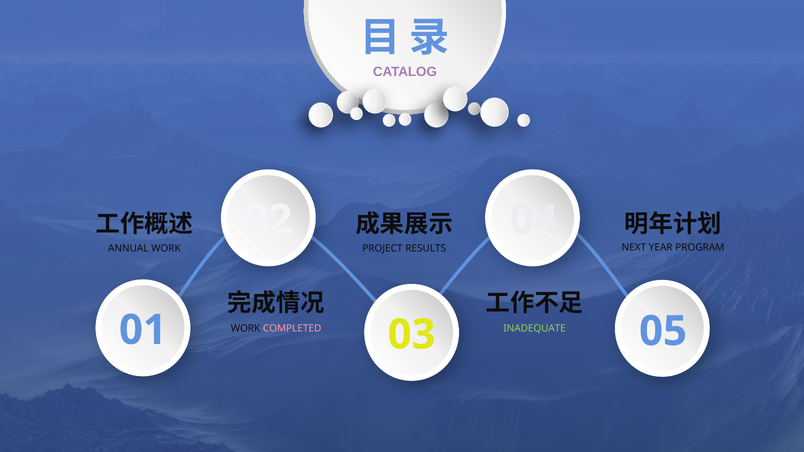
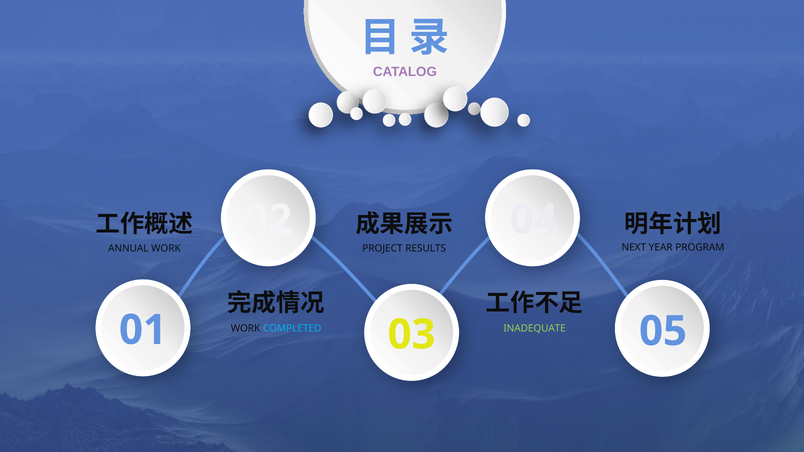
COMPLETED colour: pink -> light blue
